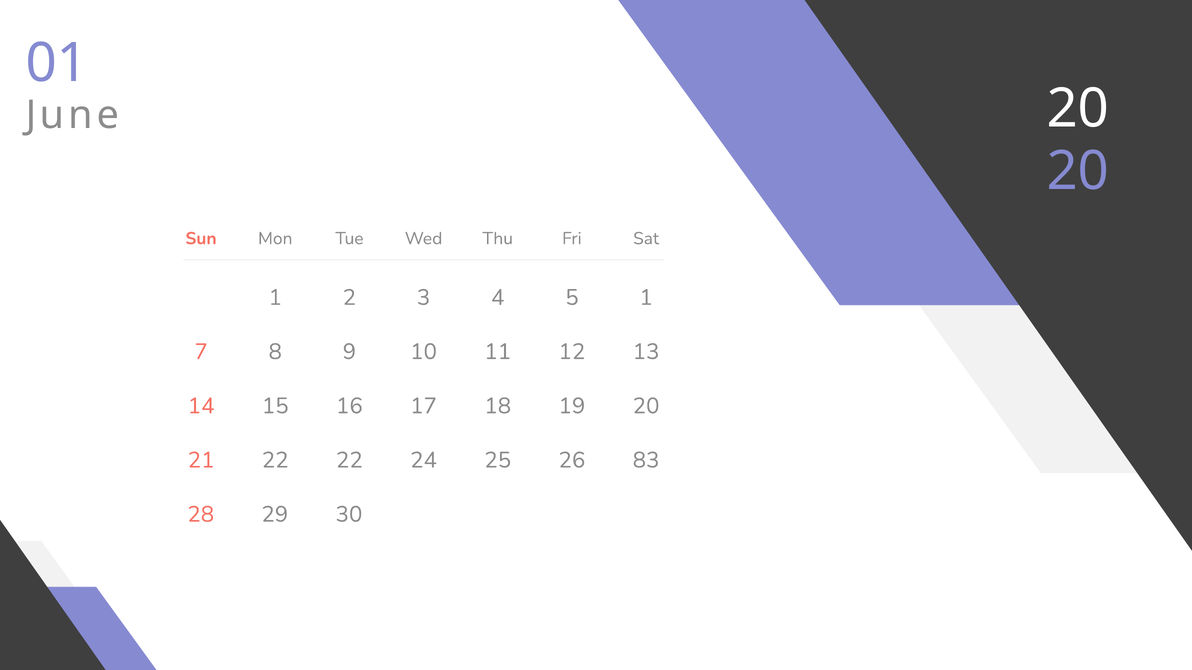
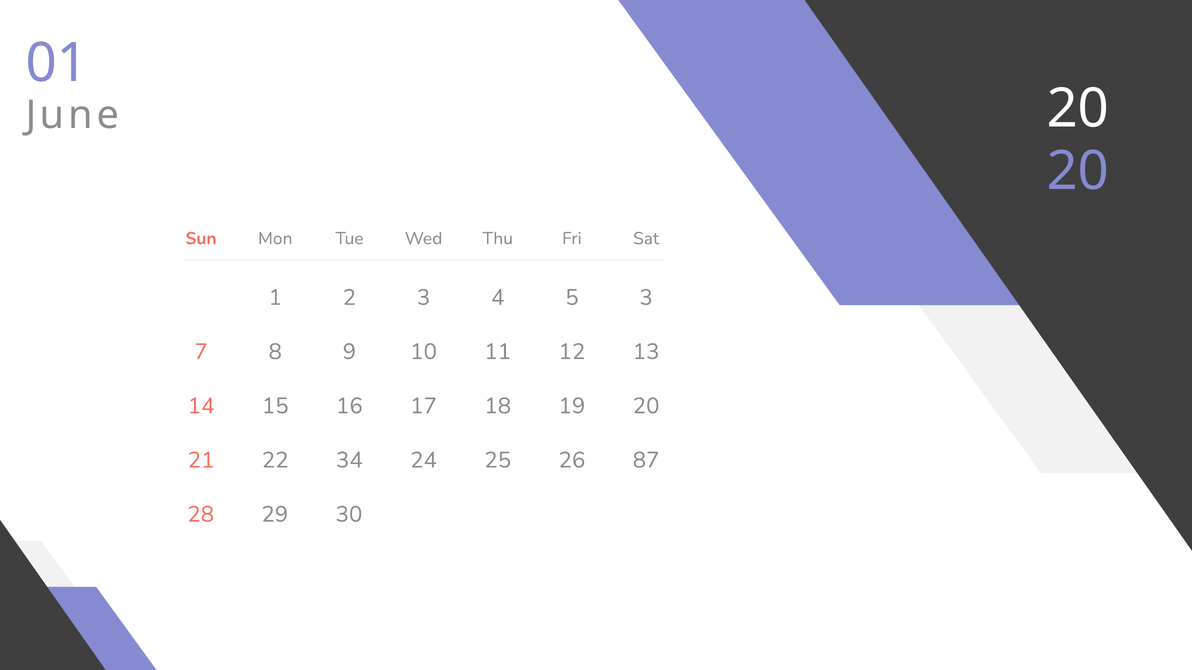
5 1: 1 -> 3
22 22: 22 -> 34
83: 83 -> 87
